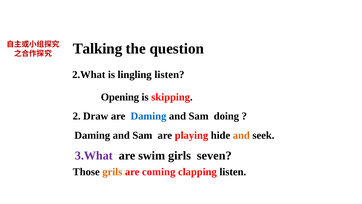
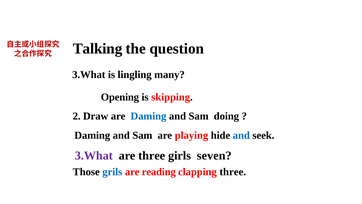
2.What at (89, 75): 2.What -> 3.What
lingling listen: listen -> many
and at (241, 135) colour: orange -> blue
are swim: swim -> three
grils colour: orange -> blue
coming: coming -> reading
clapping listen: listen -> three
